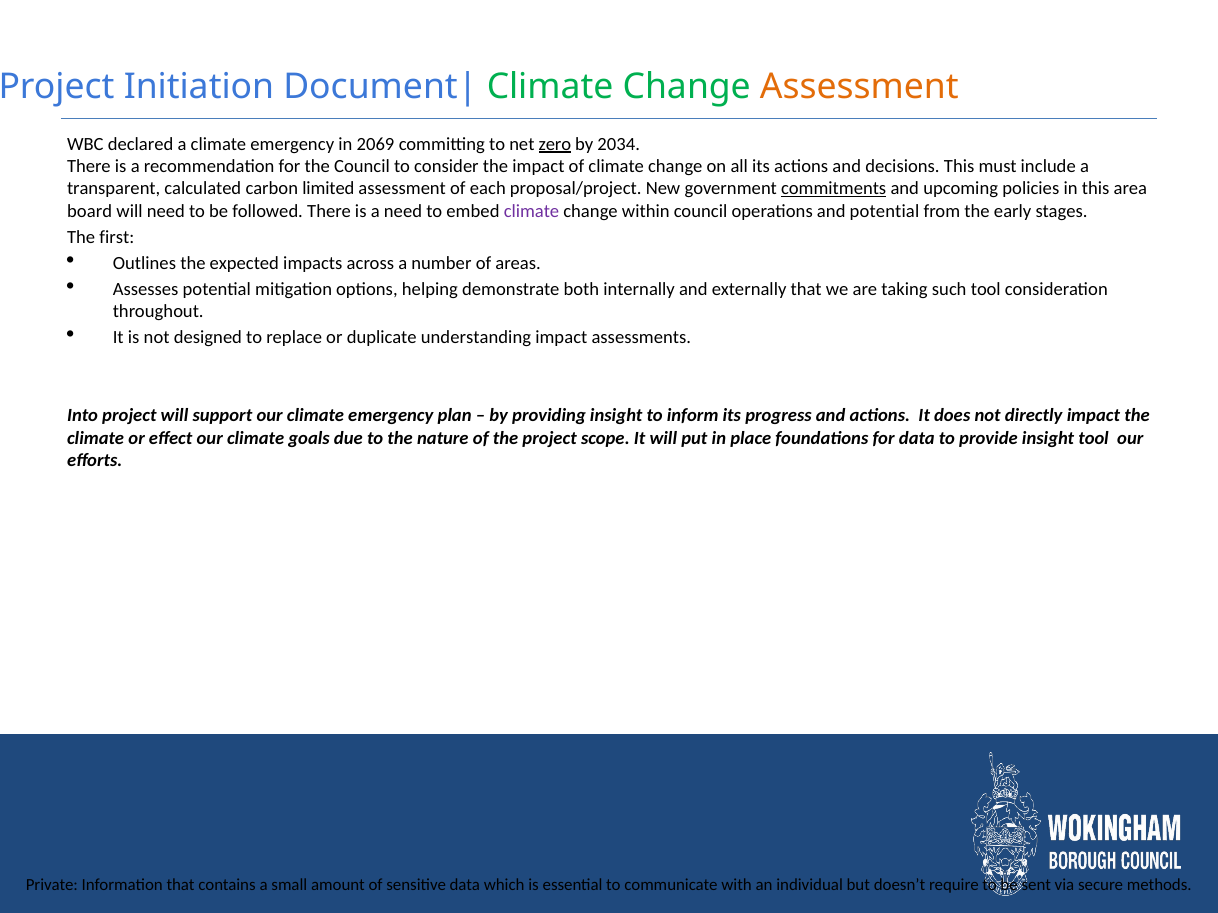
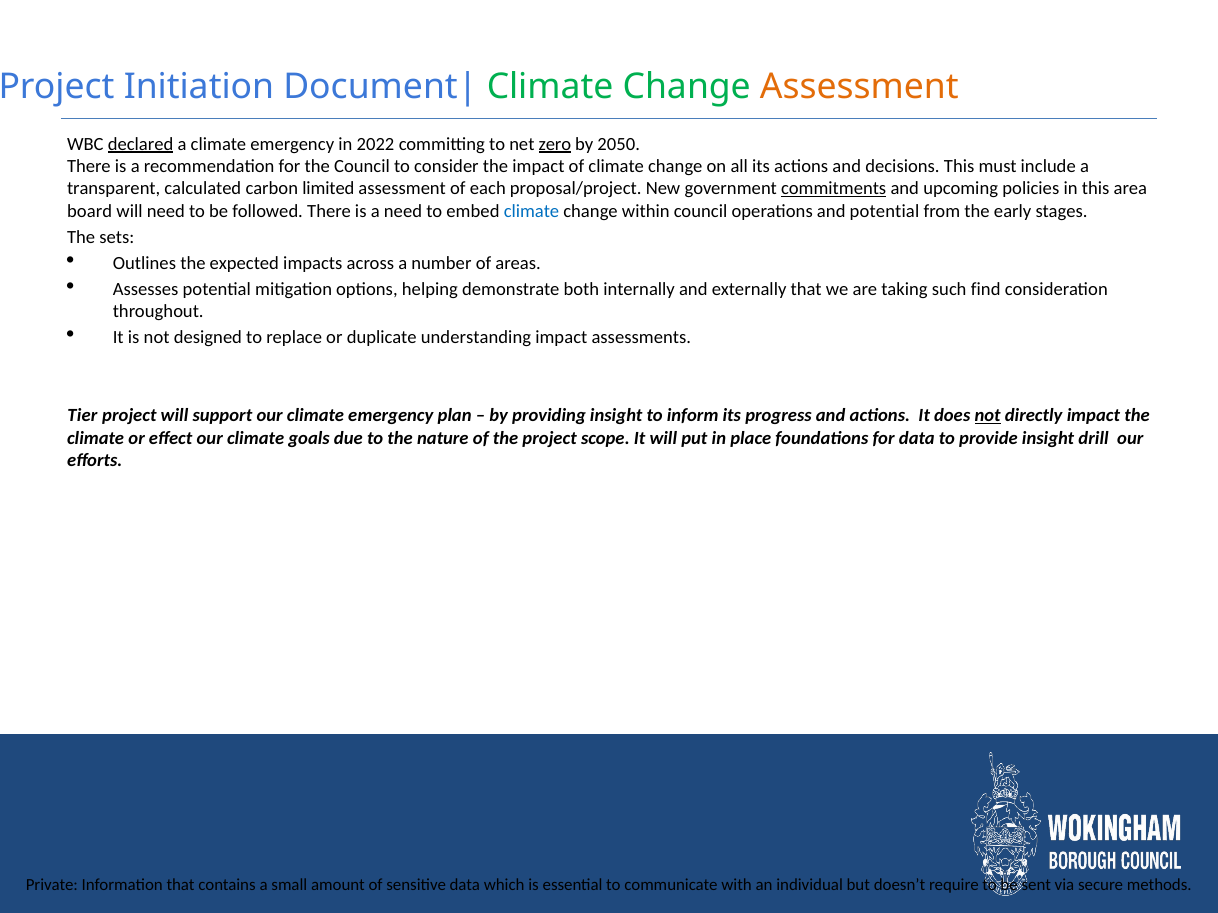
declared underline: none -> present
2069: 2069 -> 2022
2034: 2034 -> 2050
climate at (531, 211) colour: purple -> blue
first: first -> sets
such tool: tool -> find
Into: Into -> Tier
not at (988, 416) underline: none -> present
insight tool: tool -> drill
